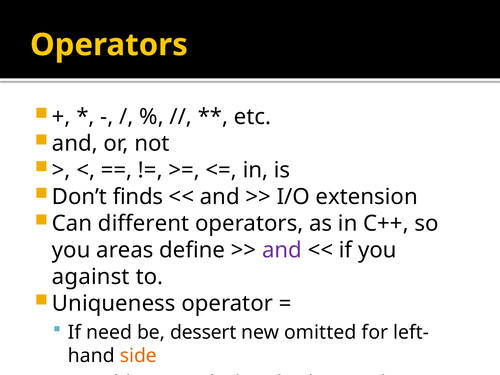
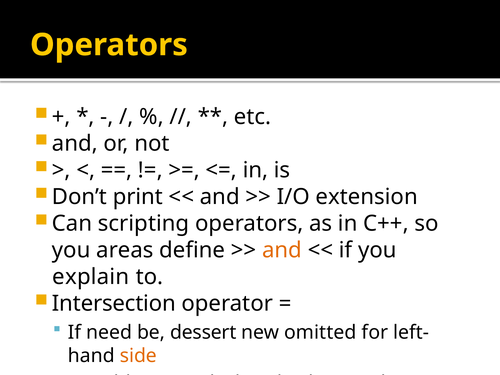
finds: finds -> print
different: different -> scripting
and at (282, 250) colour: purple -> orange
against: against -> explain
Uniqueness: Uniqueness -> Intersection
